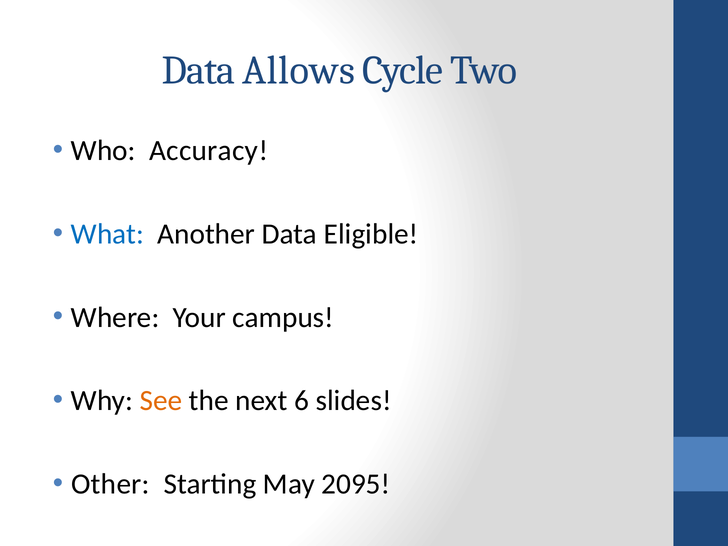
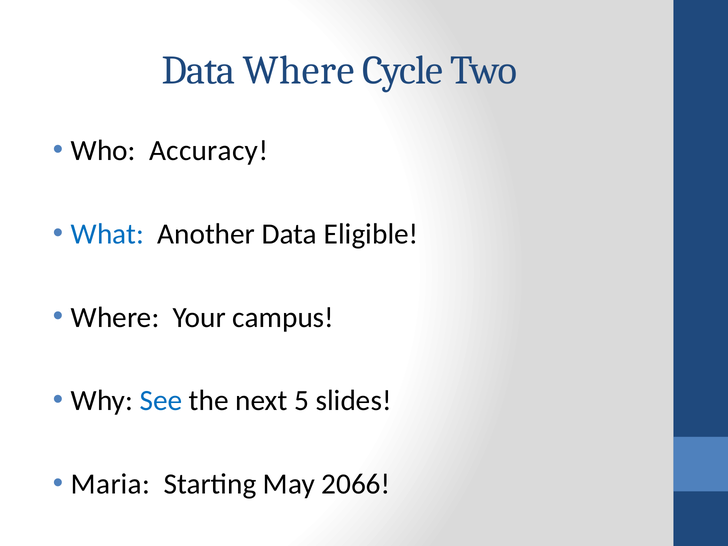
Data Allows: Allows -> Where
See colour: orange -> blue
6: 6 -> 5
Other: Other -> Maria
2095: 2095 -> 2066
